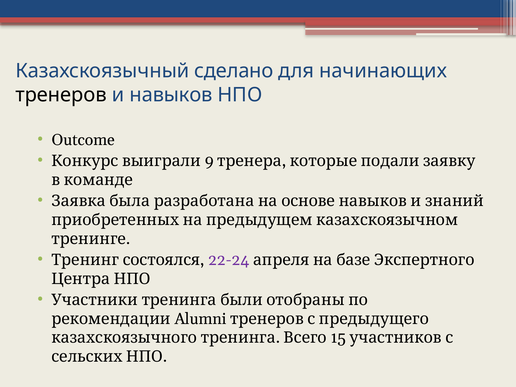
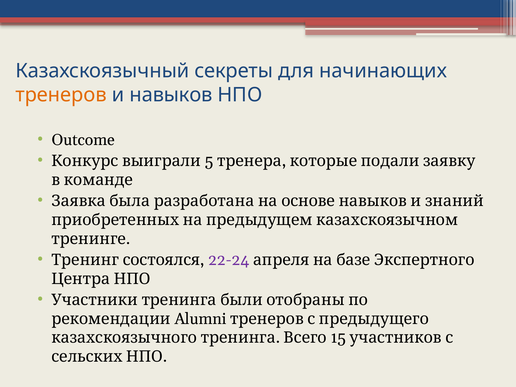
сделано: сделано -> секреты
тренеров colour: black -> orange
9: 9 -> 5
